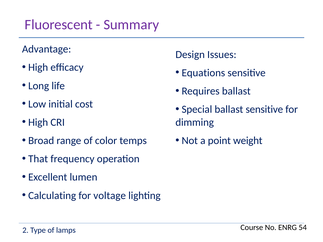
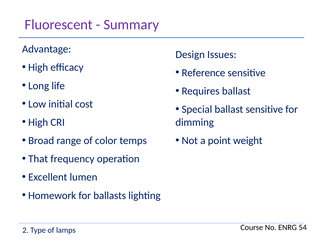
Equations: Equations -> Reference
Calculating: Calculating -> Homework
voltage: voltage -> ballasts
